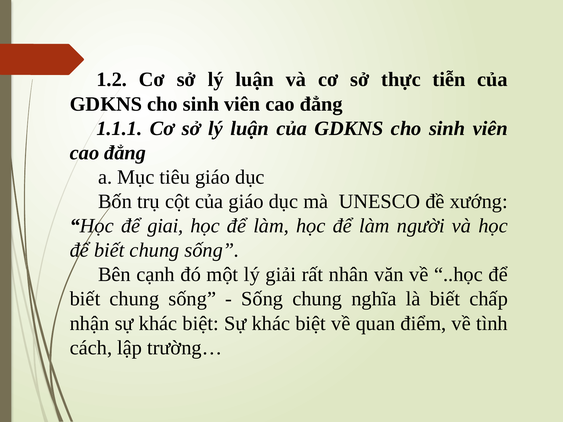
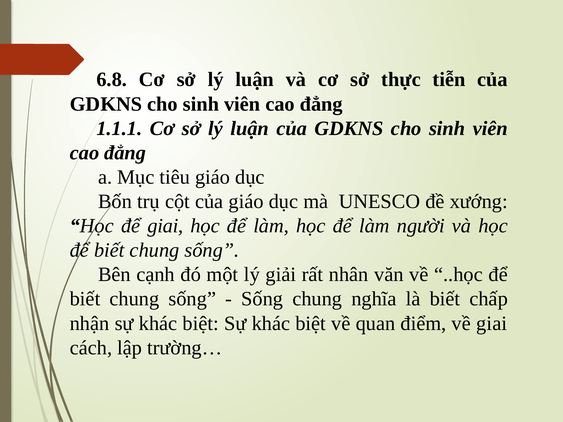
1.2: 1.2 -> 6.8
về tình: tình -> giai
